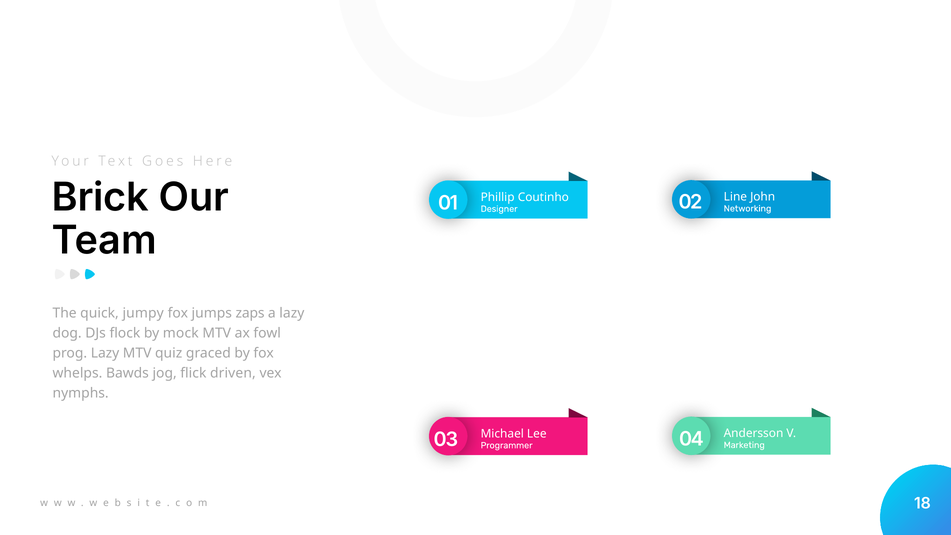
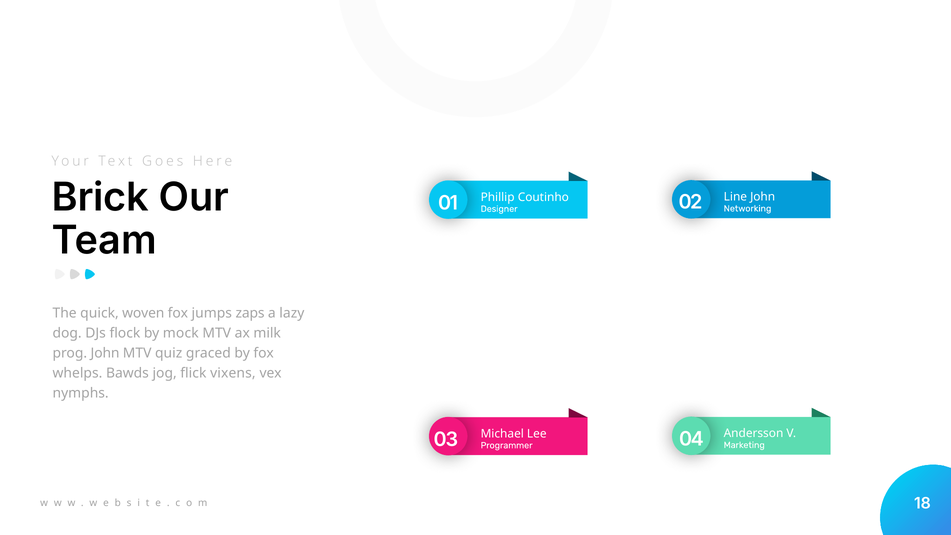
jumpy: jumpy -> woven
fowl: fowl -> milk
prog Lazy: Lazy -> John
driven: driven -> vixens
